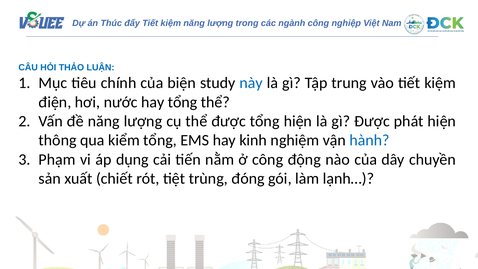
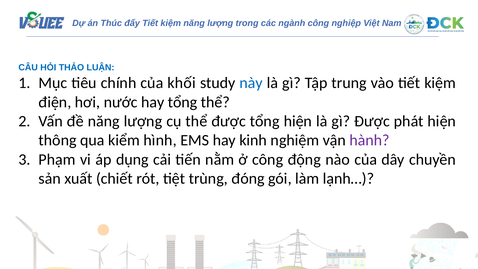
biện: biện -> khối
kiểm tổng: tổng -> hình
hành colour: blue -> purple
